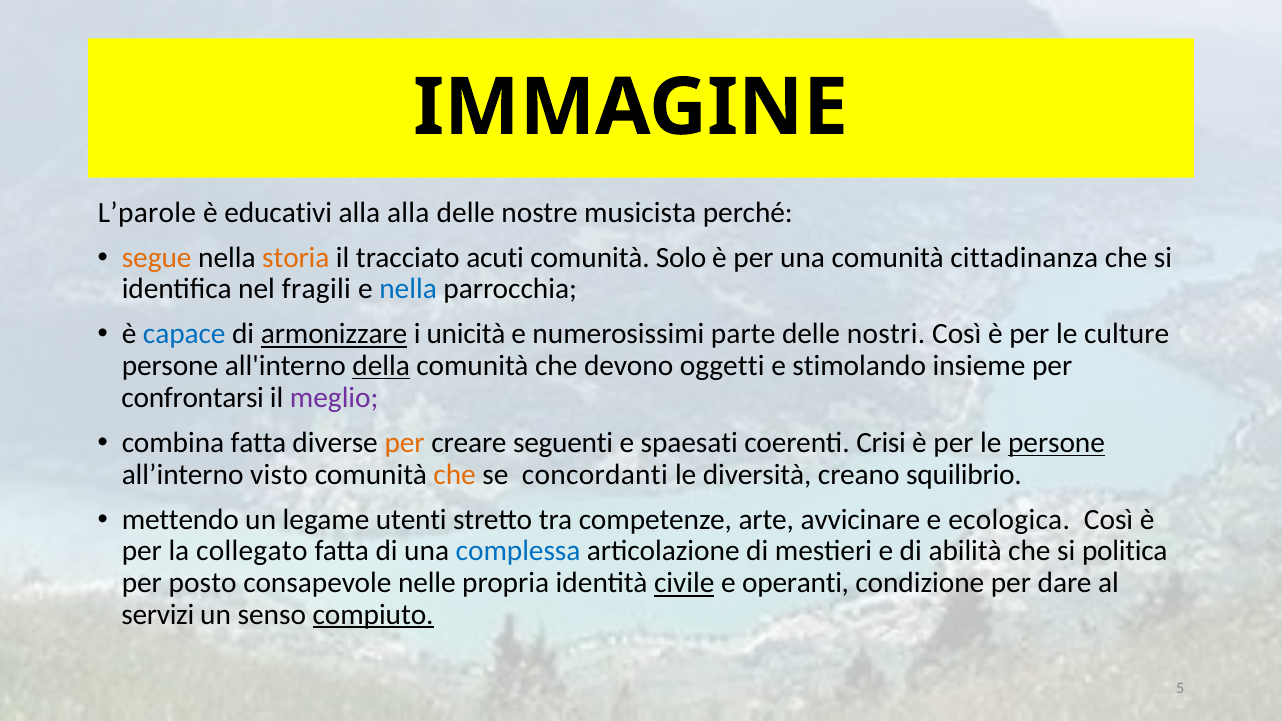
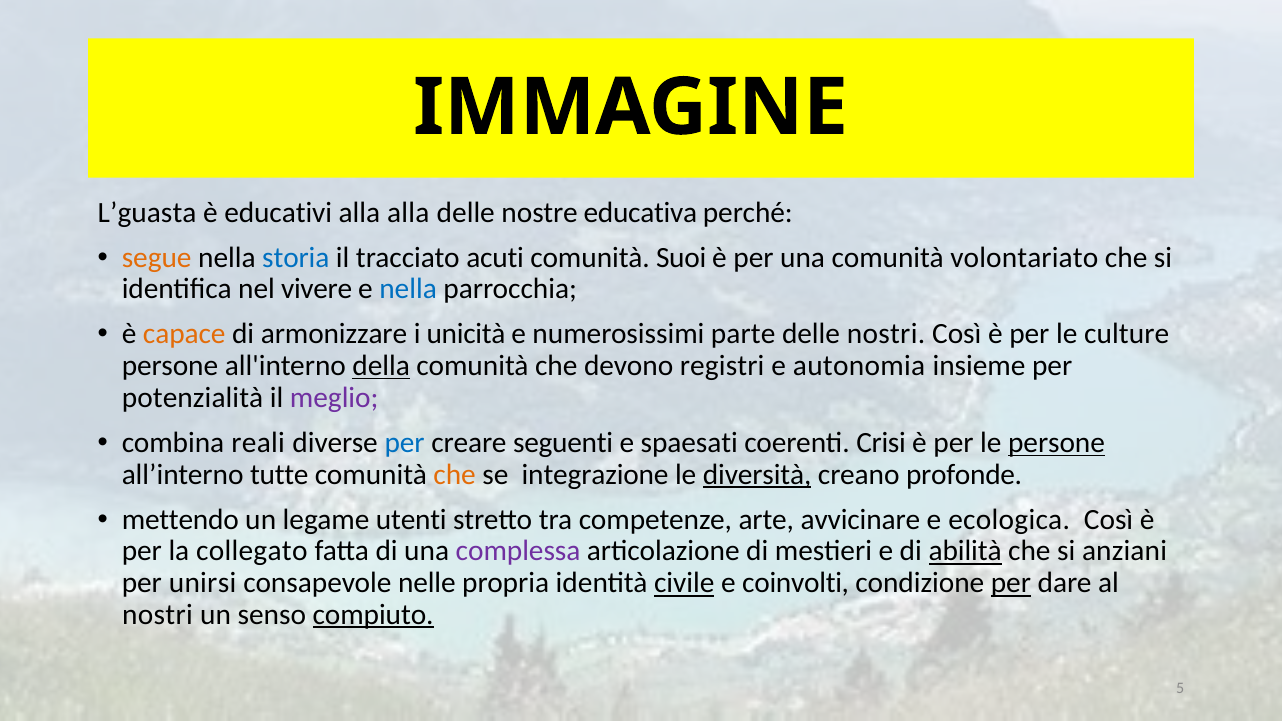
L’parole: L’parole -> L’guasta
musicista: musicista -> educativa
storia colour: orange -> blue
Solo: Solo -> Suoi
cittadinanza: cittadinanza -> volontariato
fragili: fragili -> vivere
capace colour: blue -> orange
armonizzare underline: present -> none
oggetti: oggetti -> registri
stimolando: stimolando -> autonomia
confrontarsi: confrontarsi -> potenzialità
combina fatta: fatta -> reali
per at (405, 443) colour: orange -> blue
visto: visto -> tutte
concordanti: concordanti -> integrazione
diversità underline: none -> present
squilibrio: squilibrio -> profonde
complessa colour: blue -> purple
abilità underline: none -> present
politica: politica -> anziani
posto: posto -> unirsi
operanti: operanti -> coinvolti
per at (1011, 583) underline: none -> present
servizi at (158, 615): servizi -> nostri
